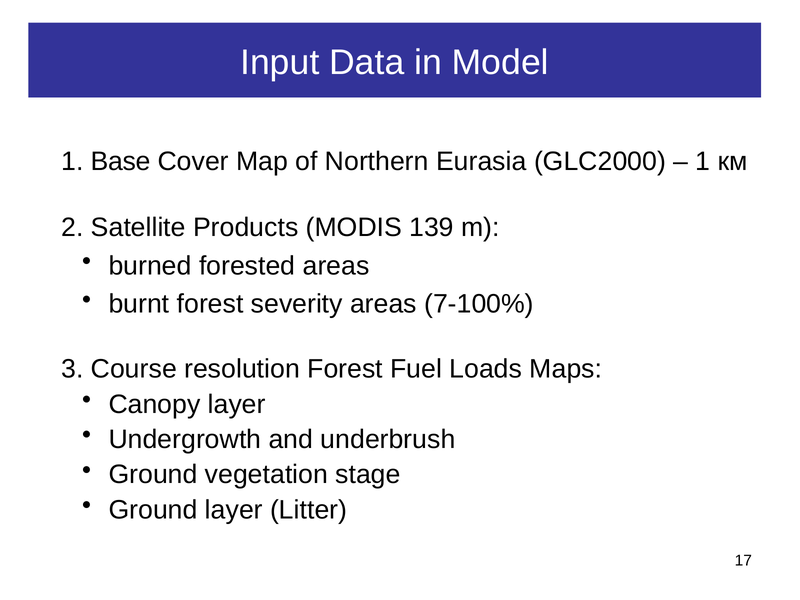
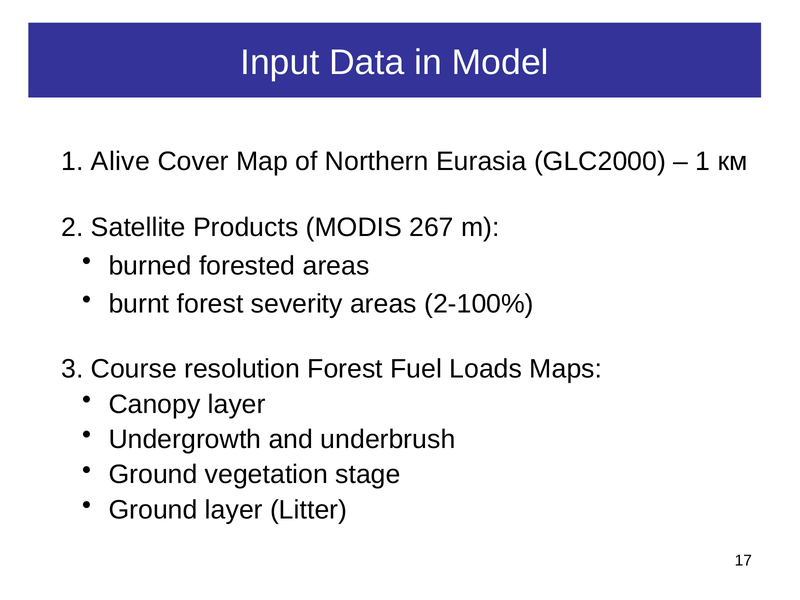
Base: Base -> Alive
139: 139 -> 267
7-100%: 7-100% -> 2-100%
